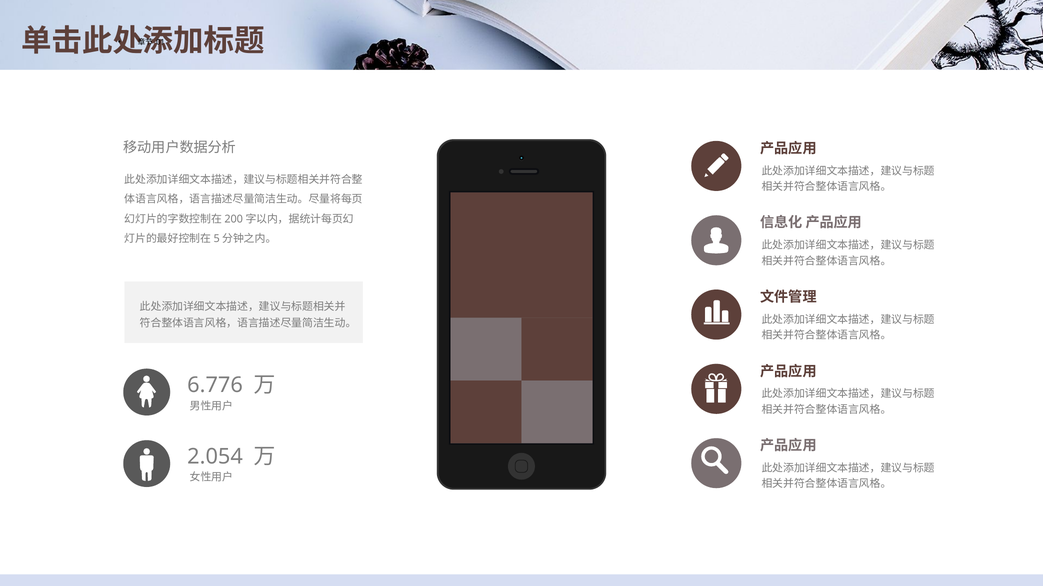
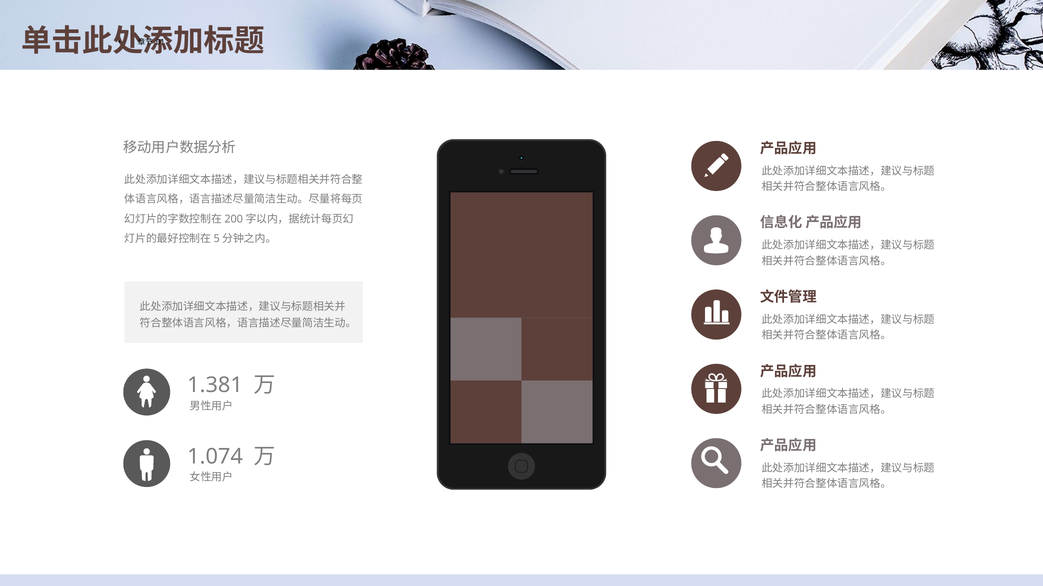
6.776: 6.776 -> 1.381
2.054: 2.054 -> 1.074
